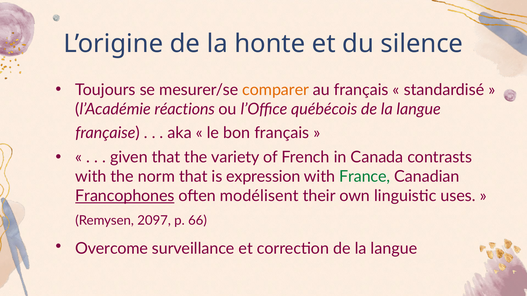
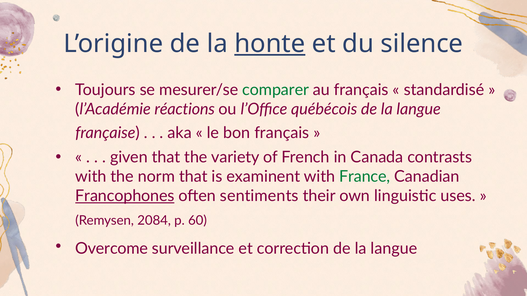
honte underline: none -> present
comparer colour: orange -> green
expression: expression -> examinent
modélisent: modélisent -> sentiments
2097: 2097 -> 2084
66: 66 -> 60
